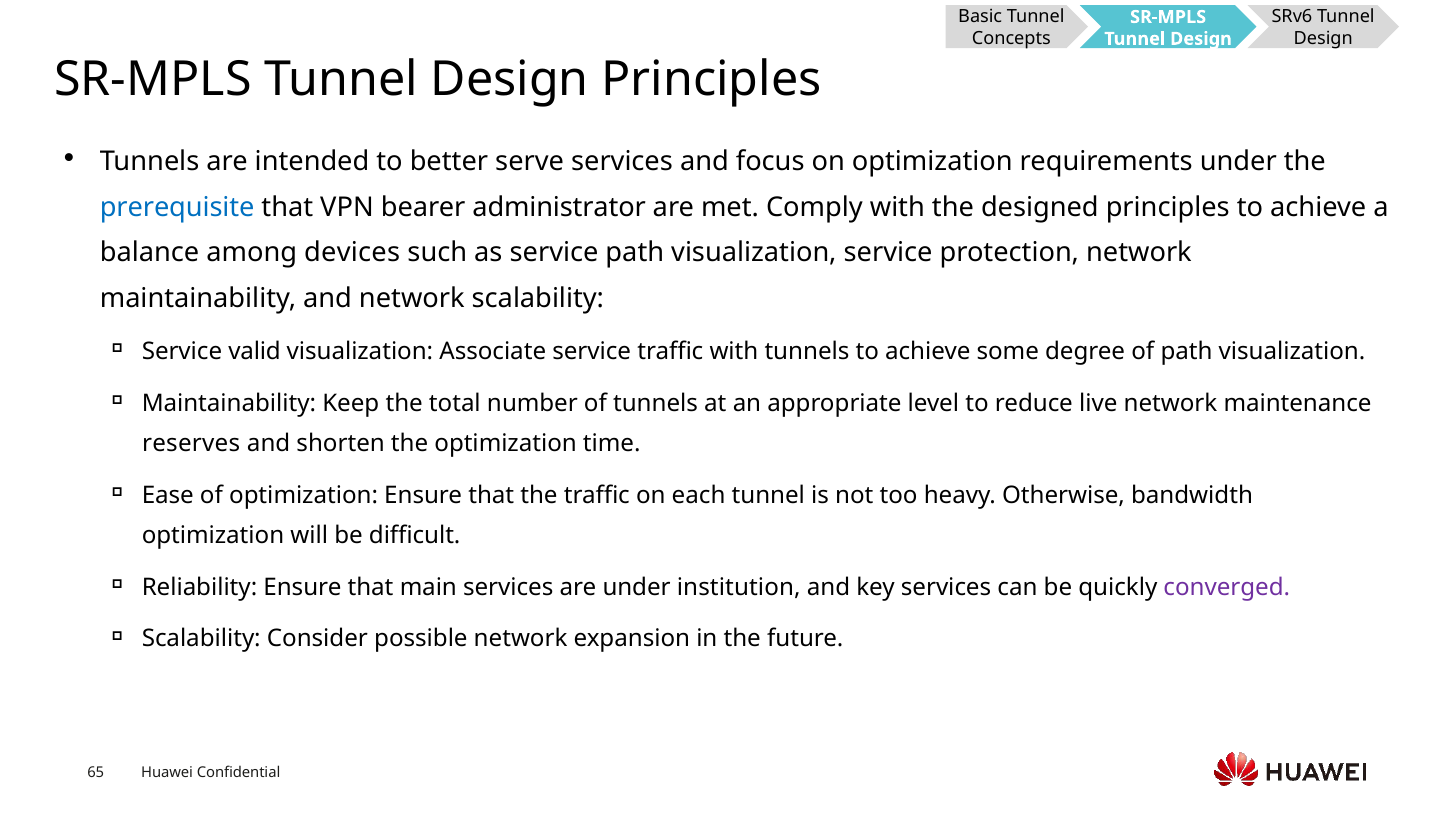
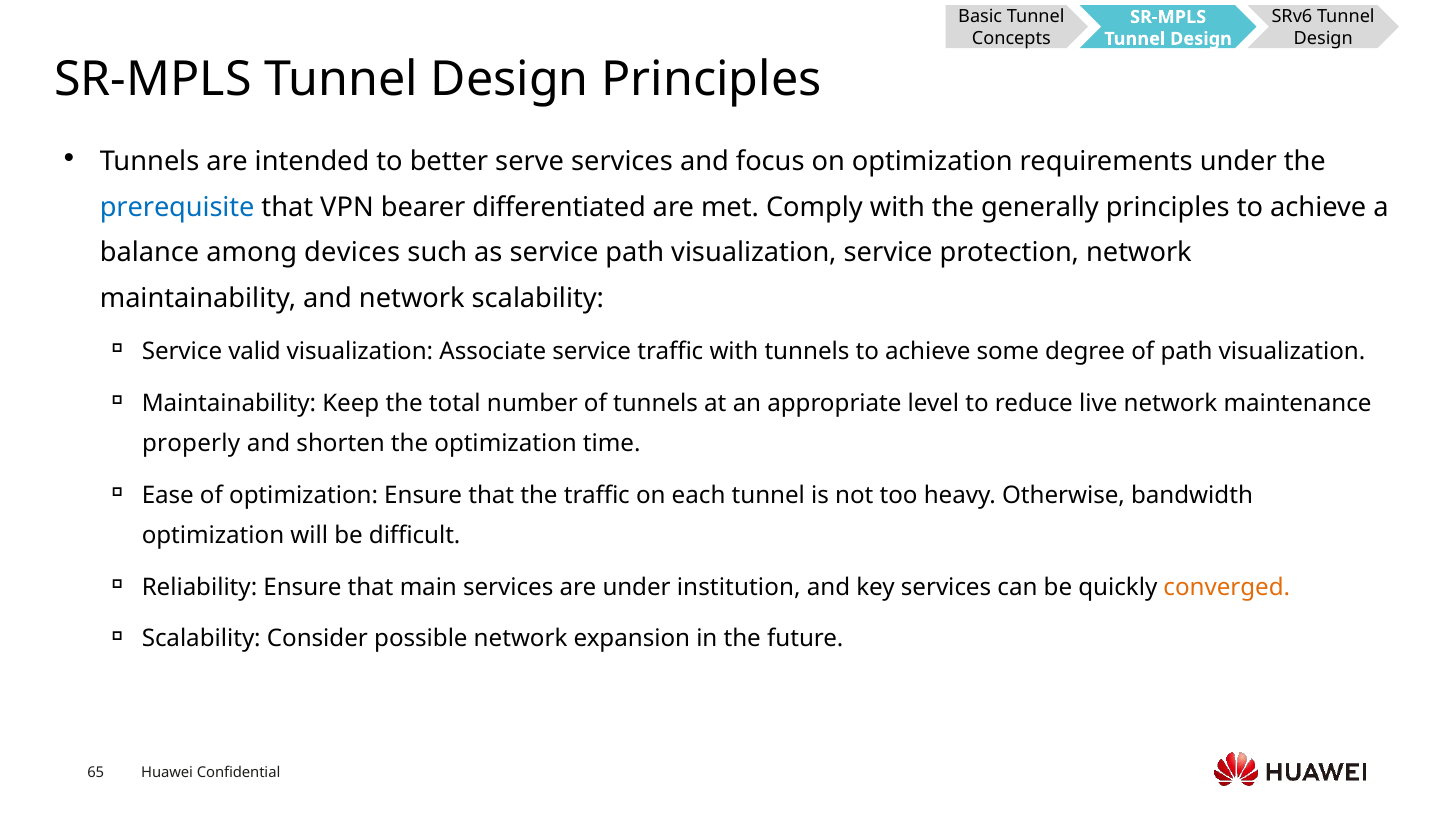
administrator: administrator -> differentiated
designed: designed -> generally
reserves: reserves -> properly
converged colour: purple -> orange
